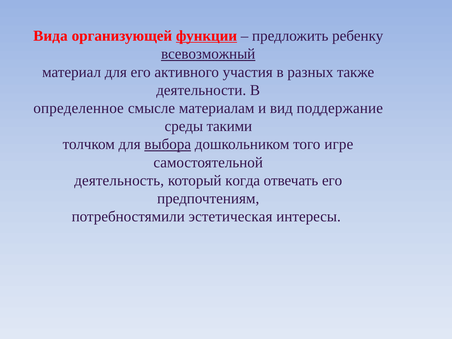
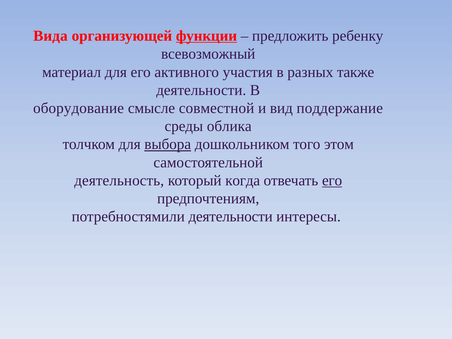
всевозможный underline: present -> none
определенное: определенное -> оборудование
материалам: материалам -> совместной
такими: такими -> облика
игре: игре -> этом
его at (332, 181) underline: none -> present
потребностямили эстетическая: эстетическая -> деятельности
